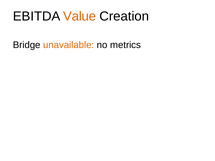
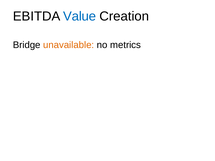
Value colour: orange -> blue
